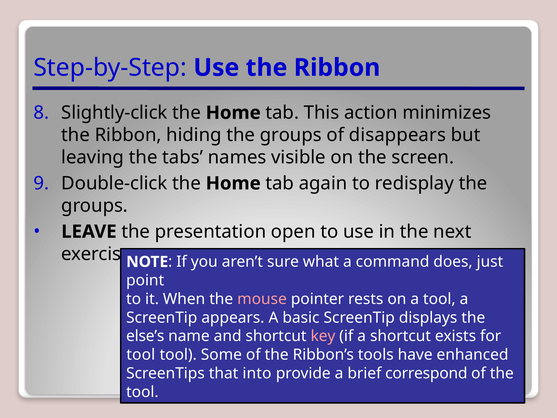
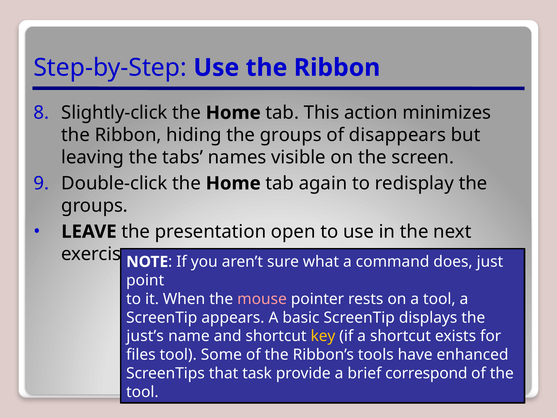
else’s: else’s -> just’s
key colour: pink -> yellow
tool at (141, 355): tool -> files
into: into -> task
